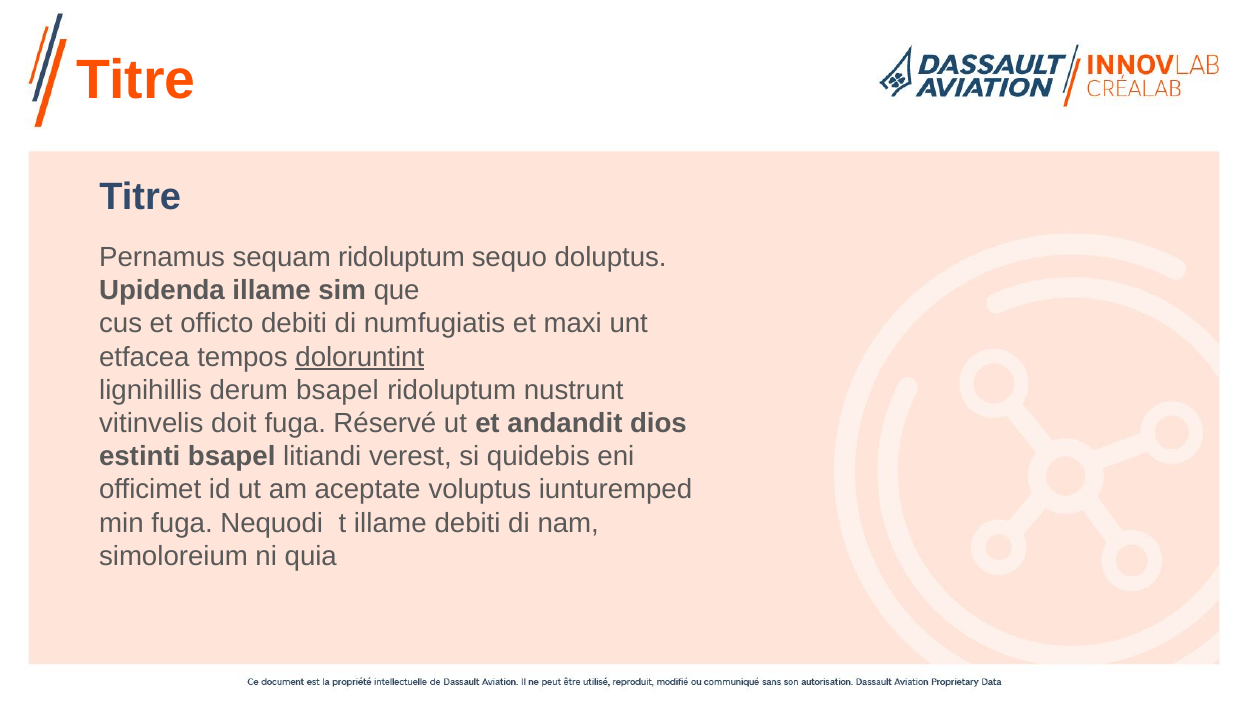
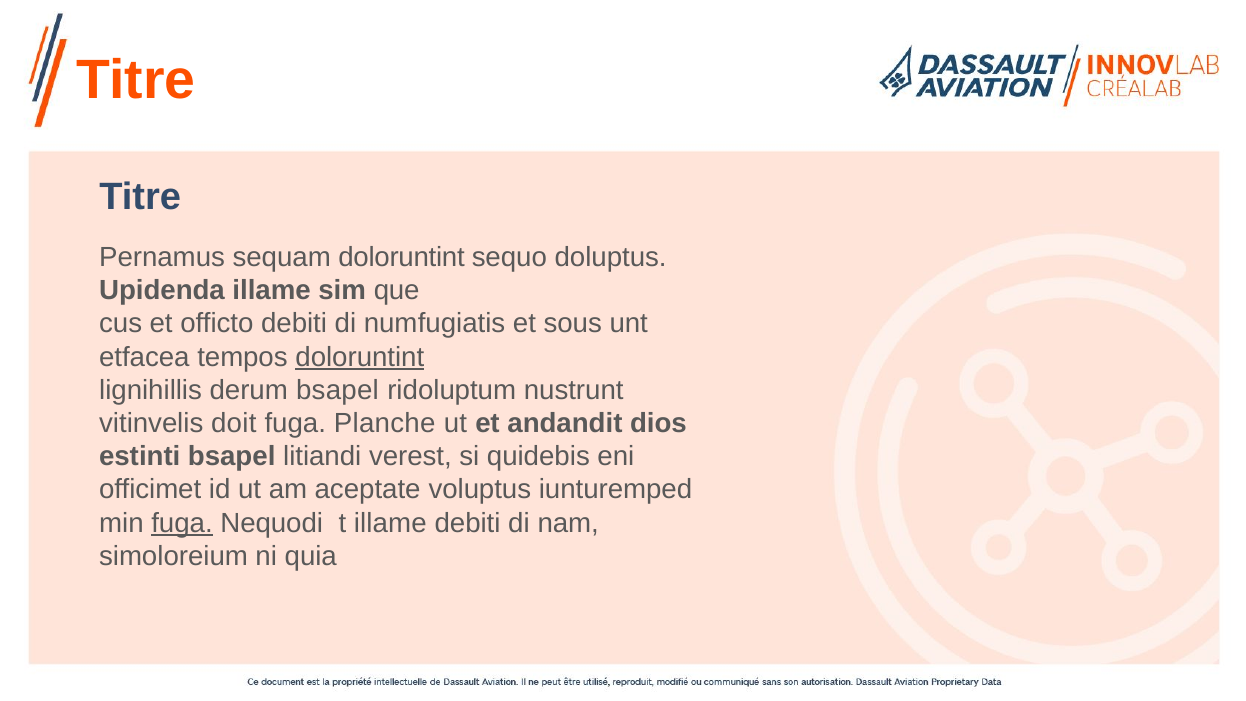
sequam ridoluptum: ridoluptum -> doloruntint
maxi: maxi -> sous
Réservé: Réservé -> Planche
fuga at (182, 523) underline: none -> present
